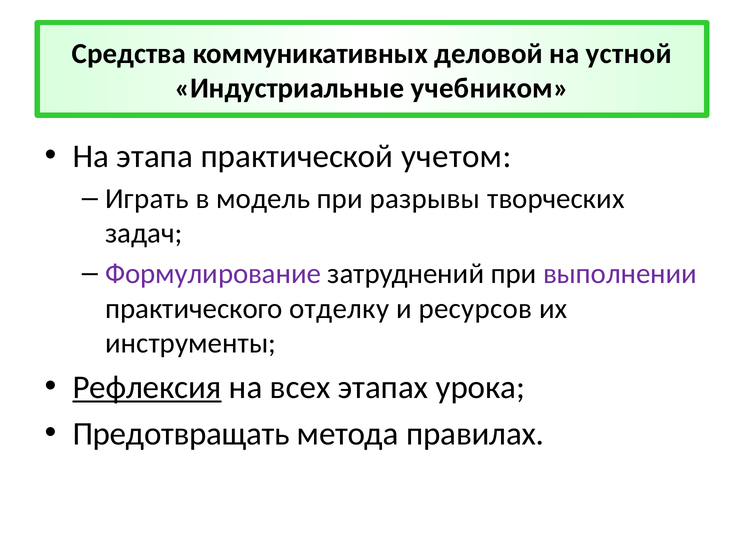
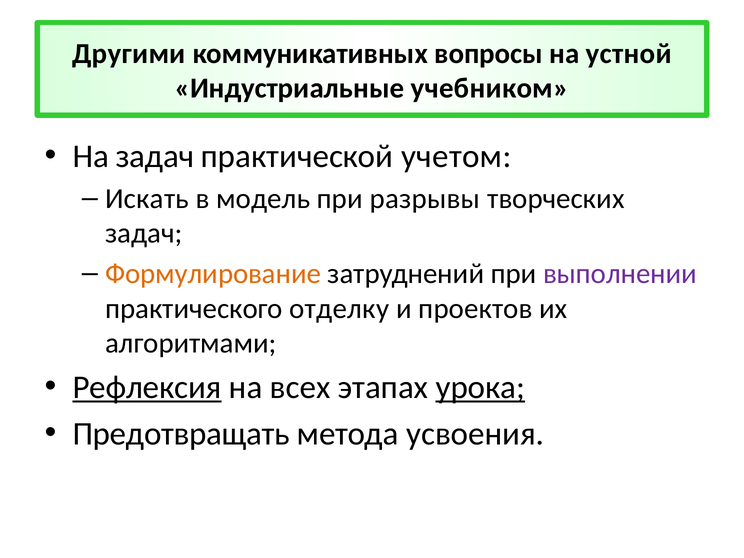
Средства: Средства -> Другими
деловой: деловой -> вопросы
На этапа: этапа -> задач
Играть: Играть -> Искать
Формулирование colour: purple -> orange
ресурсов: ресурсов -> проектов
инструменты: инструменты -> алгоритмами
урока underline: none -> present
правилах: правилах -> усвоения
